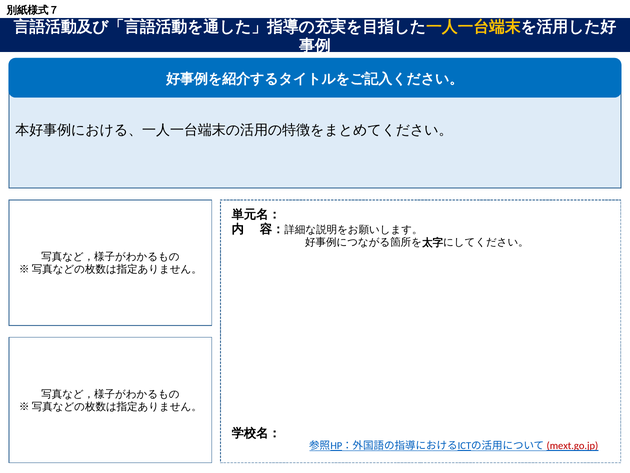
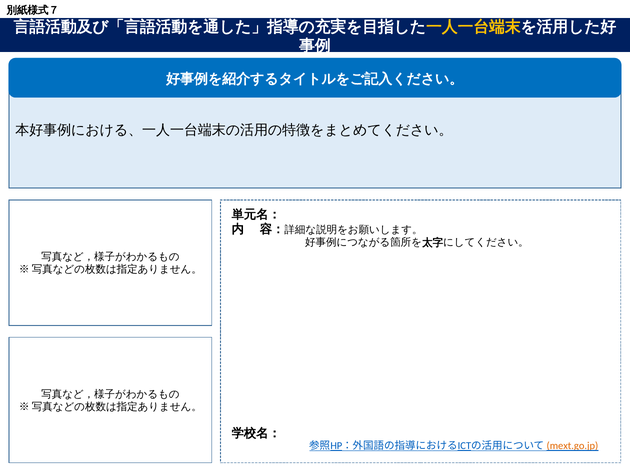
mext.go.jp colour: red -> orange
